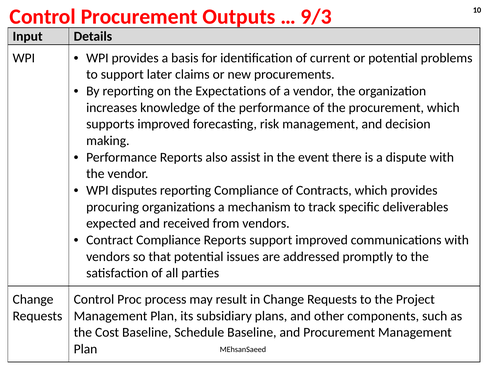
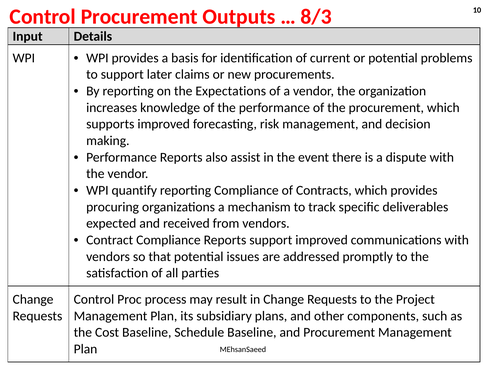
9/3: 9/3 -> 8/3
disputes: disputes -> quantify
